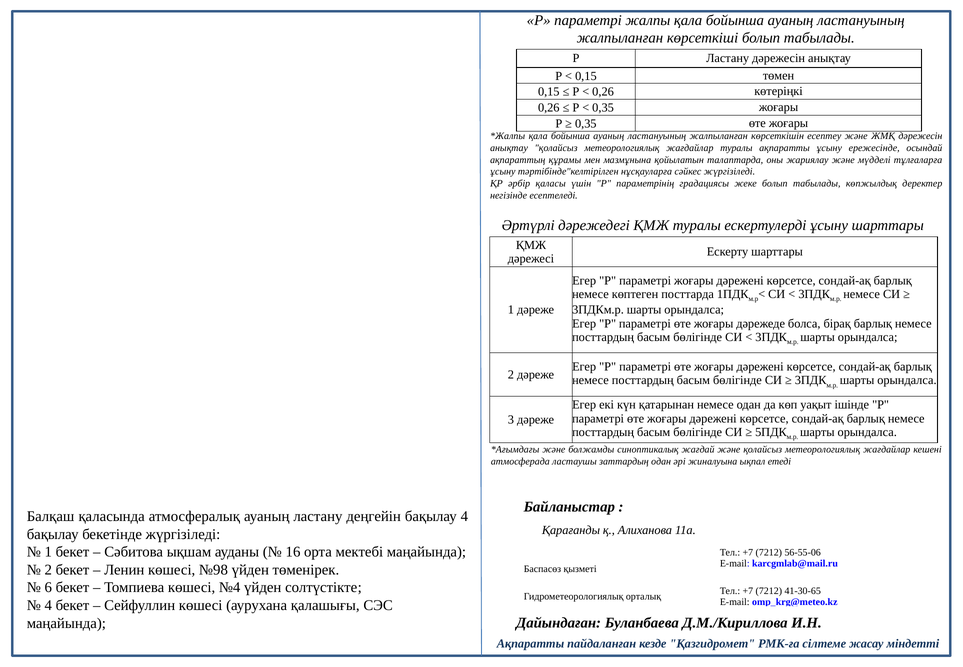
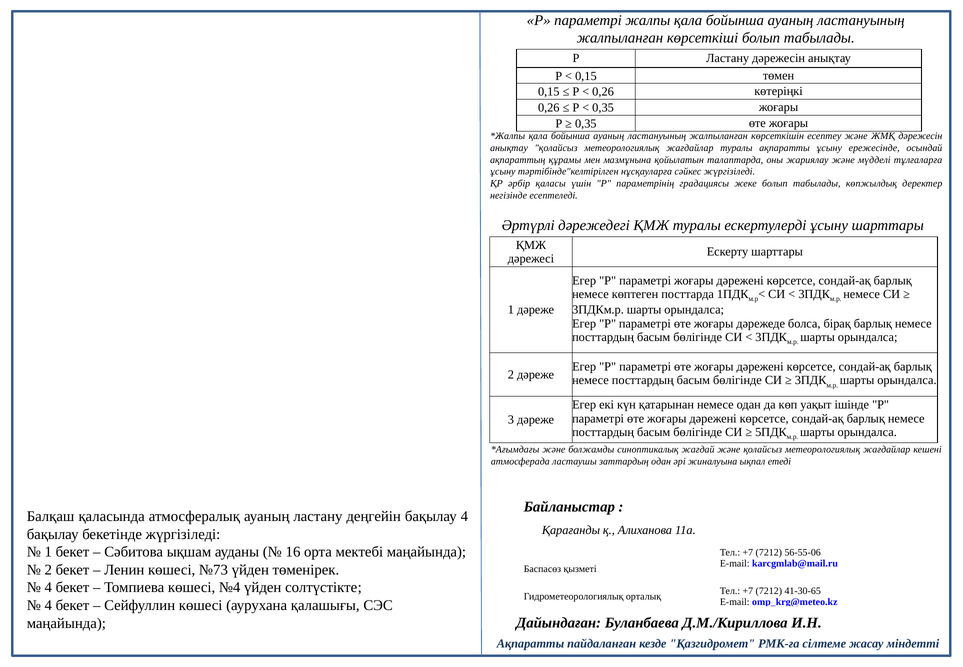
№98: №98 -> №73
6 at (48, 587): 6 -> 4
